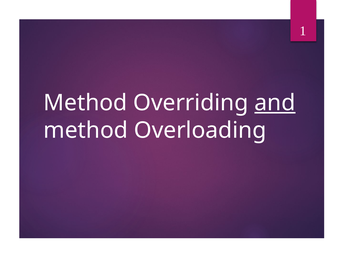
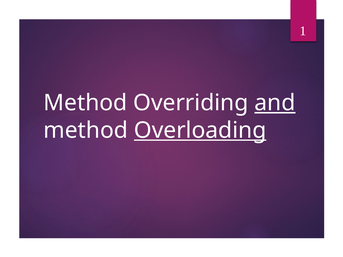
Overloading underline: none -> present
